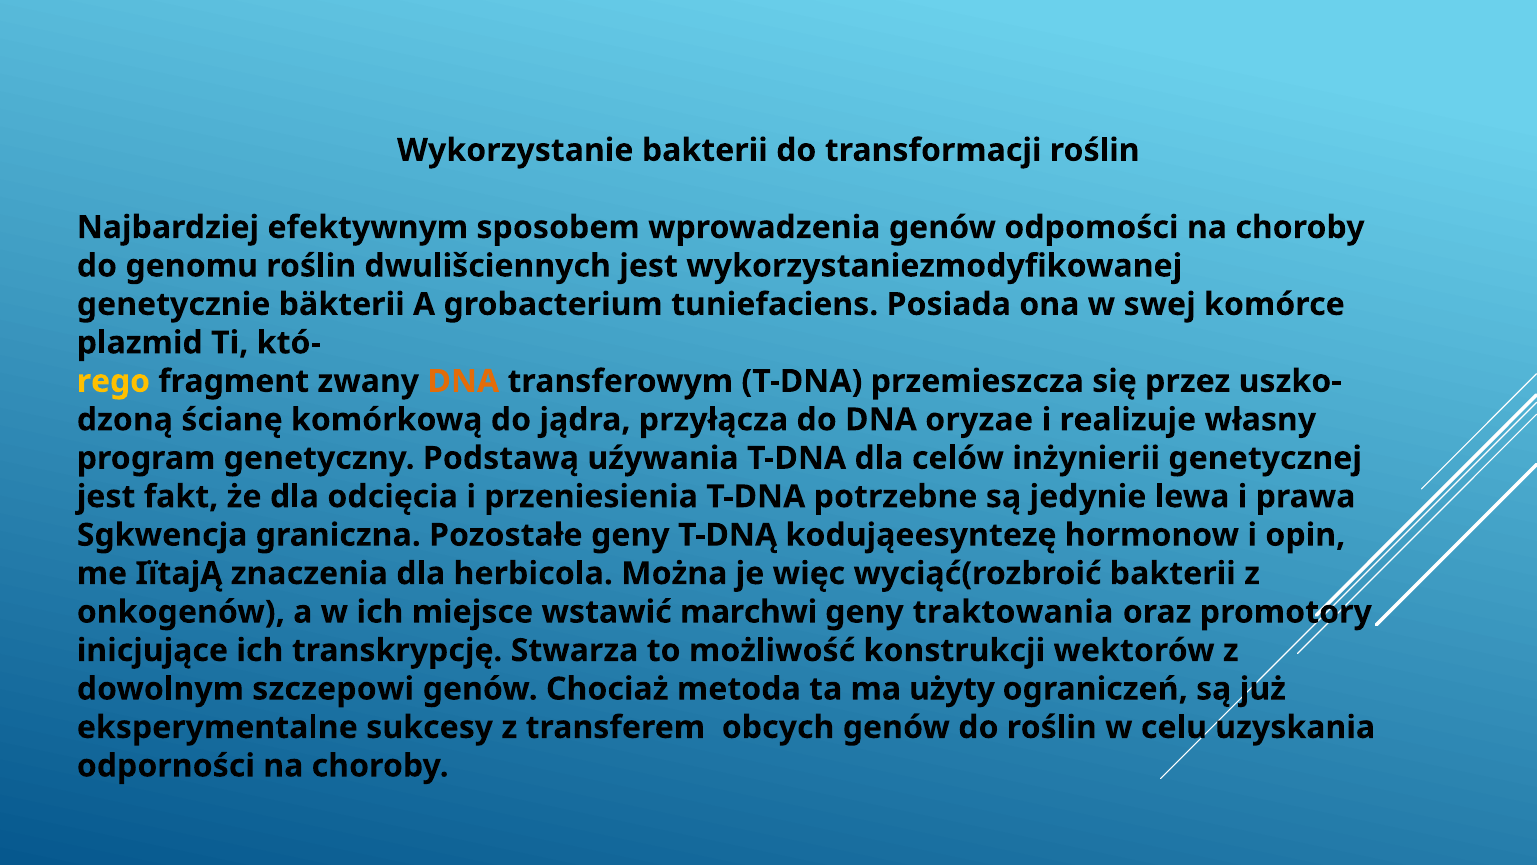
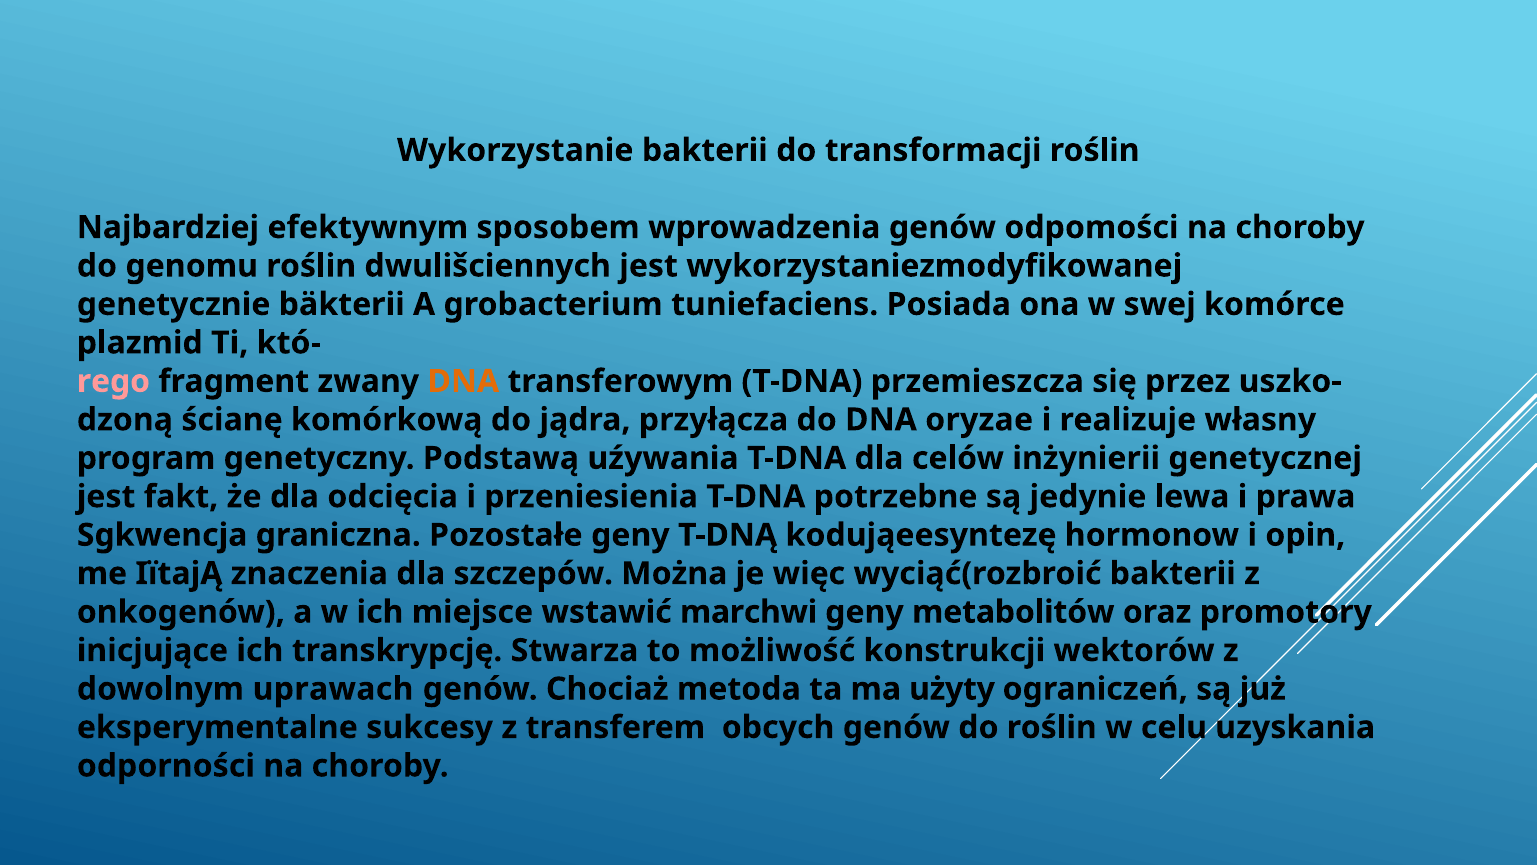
rego colour: yellow -> pink
herbicola: herbicola -> szczepów
traktowania: traktowania -> metabolitów
szczepowi: szczepowi -> uprawach
